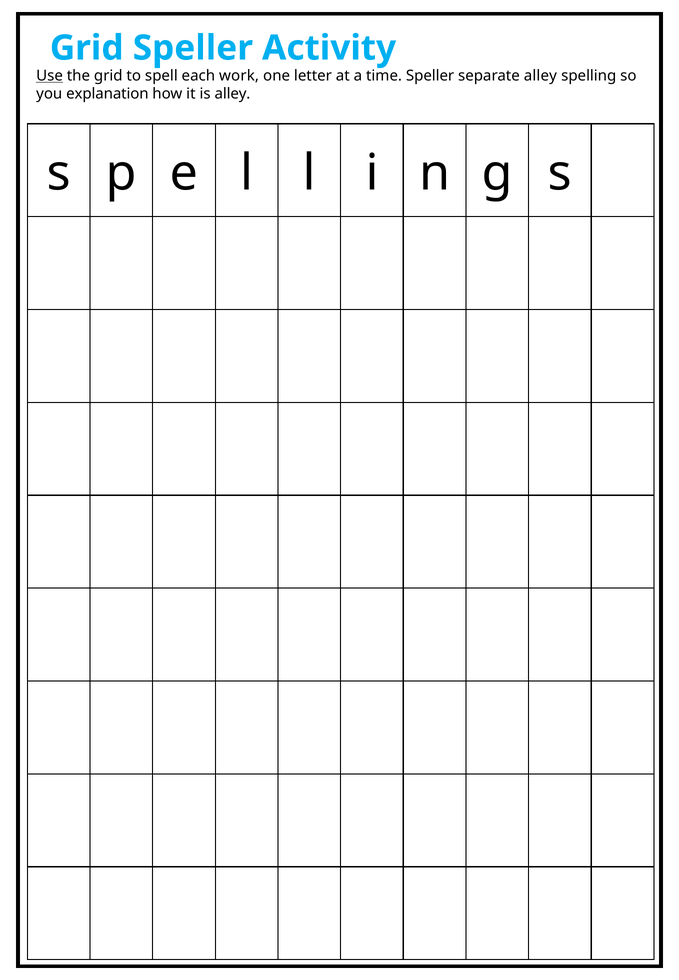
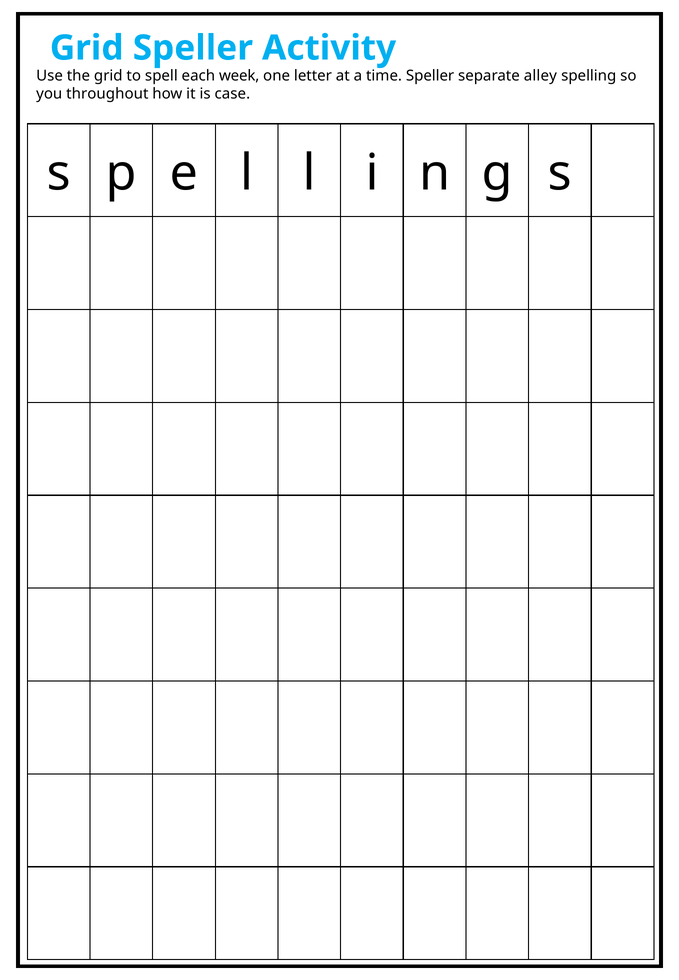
Use underline: present -> none
work: work -> week
explanation: explanation -> throughout
is alley: alley -> case
